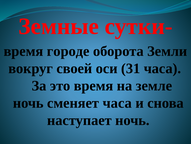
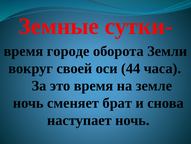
31: 31 -> 44
сменяет часа: часа -> брат
